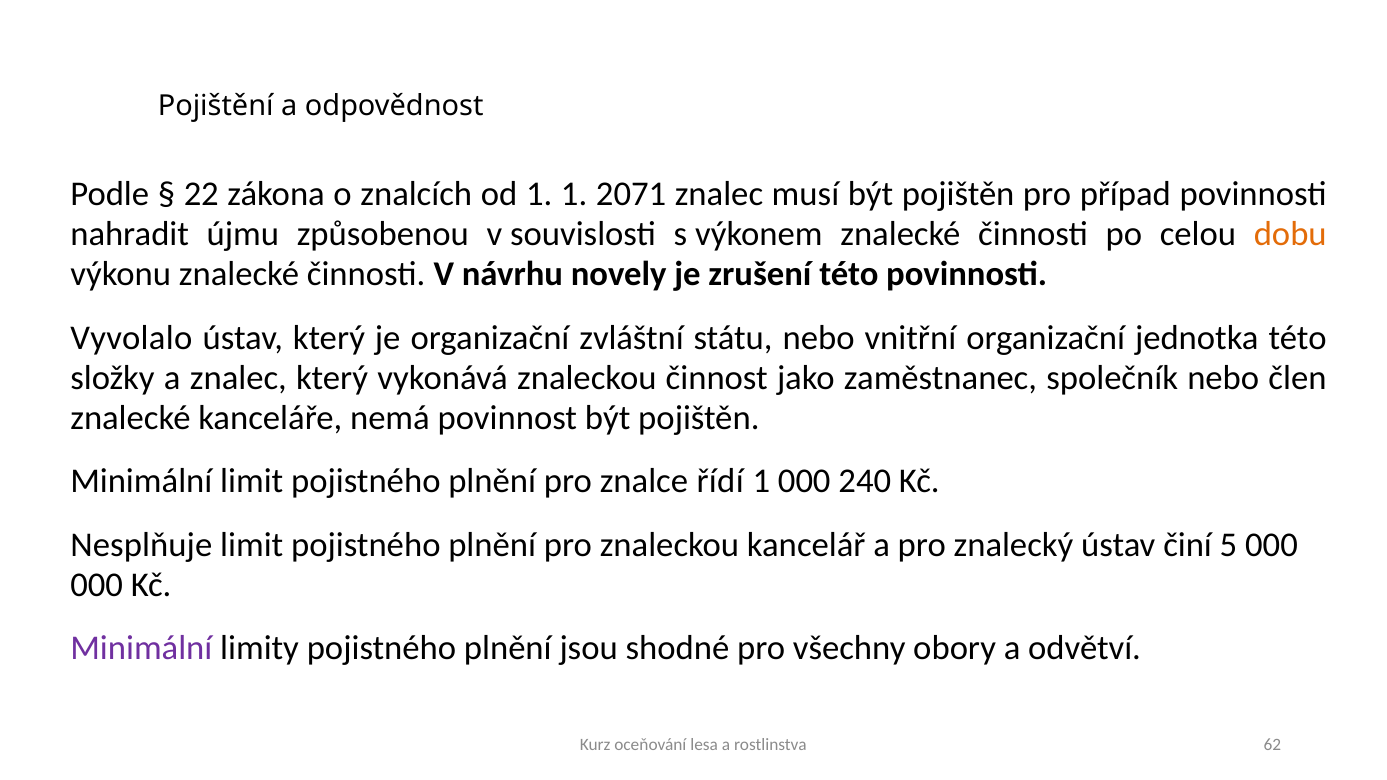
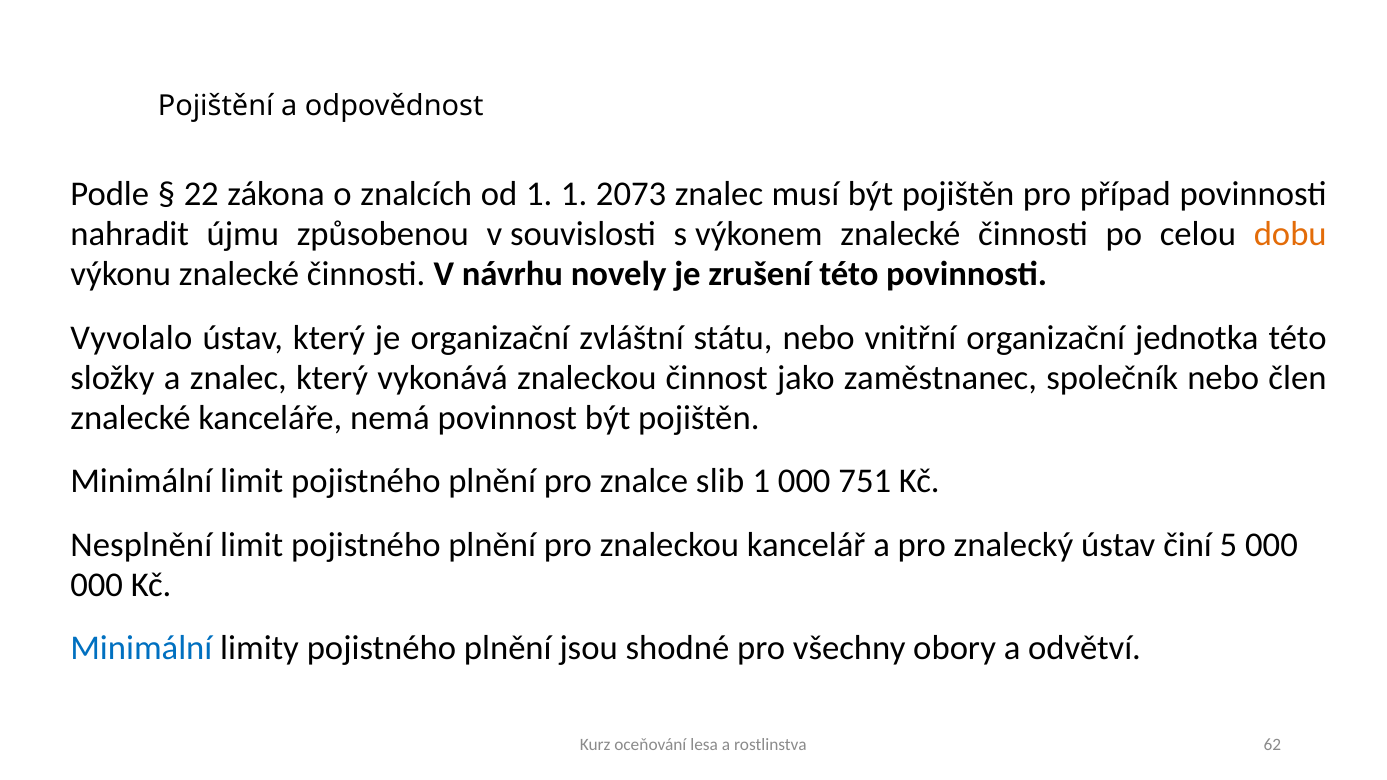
2071: 2071 -> 2073
řídí: řídí -> slib
240: 240 -> 751
Nesplňuje: Nesplňuje -> Nesplnění
Minimální at (141, 648) colour: purple -> blue
